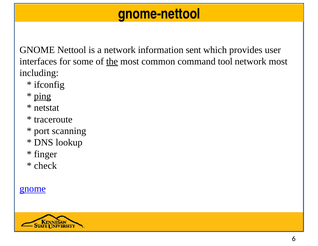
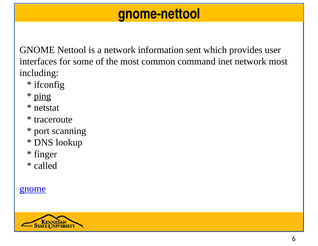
the underline: present -> none
tool: tool -> inet
check: check -> called
